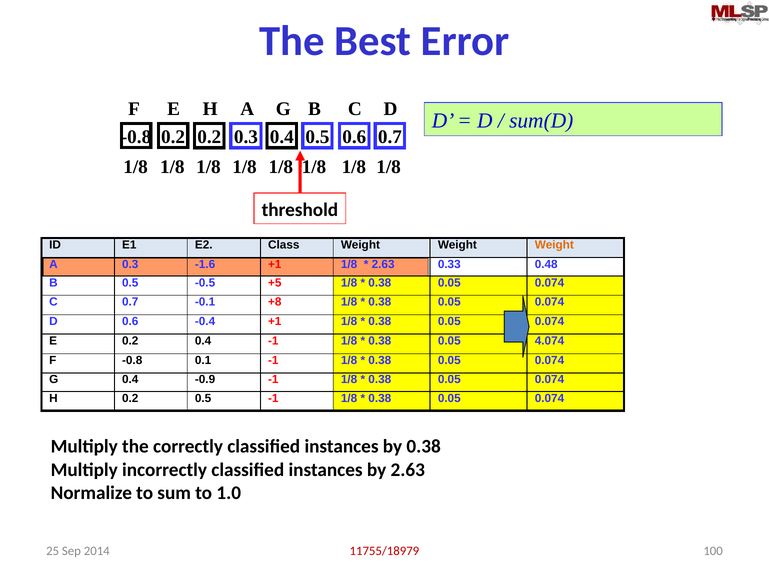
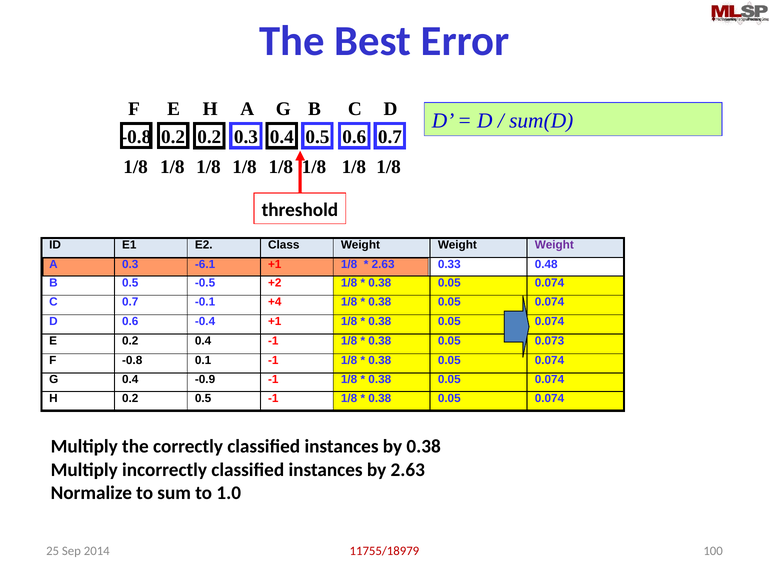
Weight at (554, 245) colour: orange -> purple
-1.6: -1.6 -> -6.1
+5: +5 -> +2
+8: +8 -> +4
4.074: 4.074 -> 0.073
